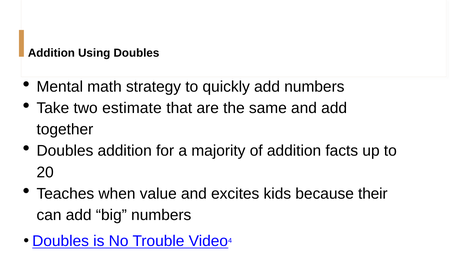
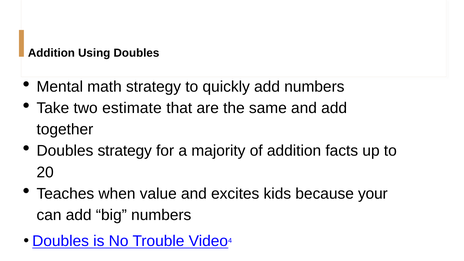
Doubles addition: addition -> strategy
their: their -> your
